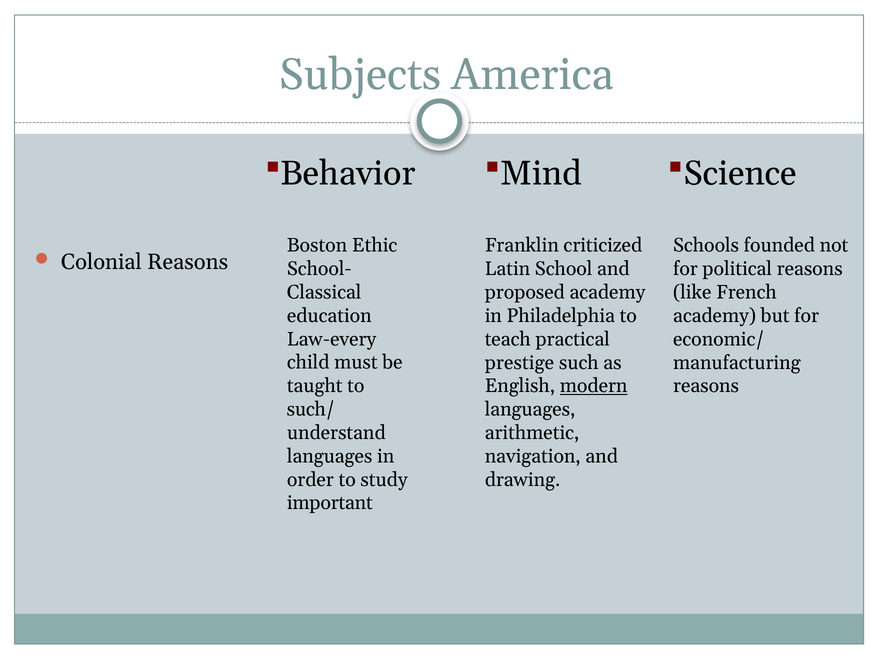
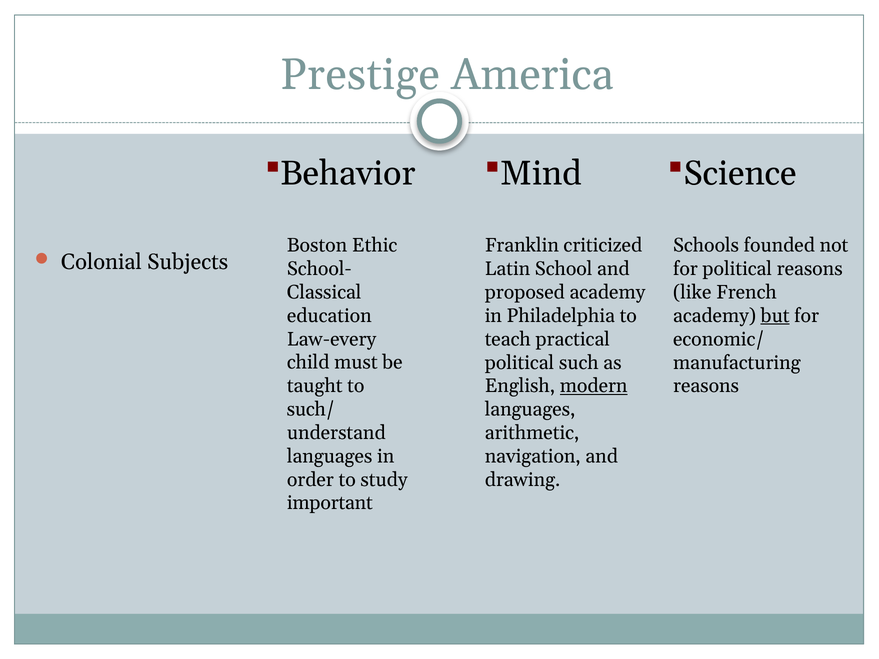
Subjects: Subjects -> Prestige
Colonial Reasons: Reasons -> Subjects
but underline: none -> present
prestige at (519, 363): prestige -> political
